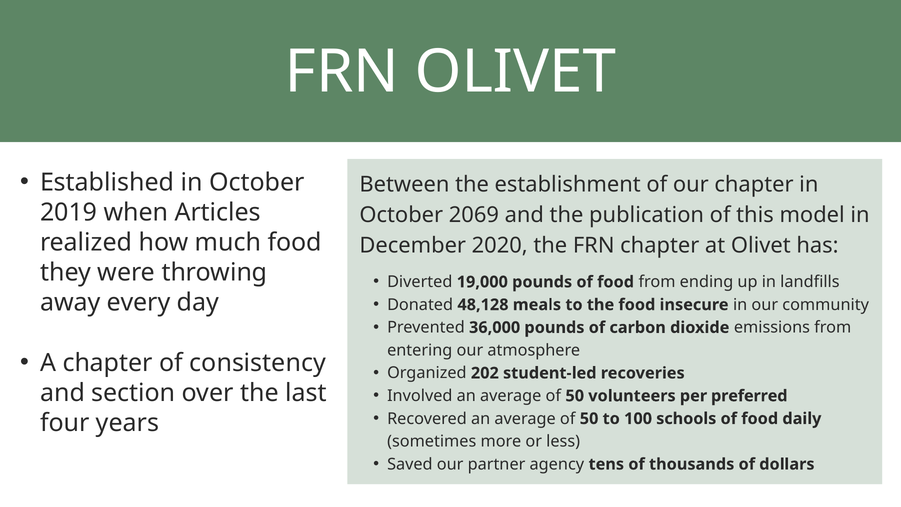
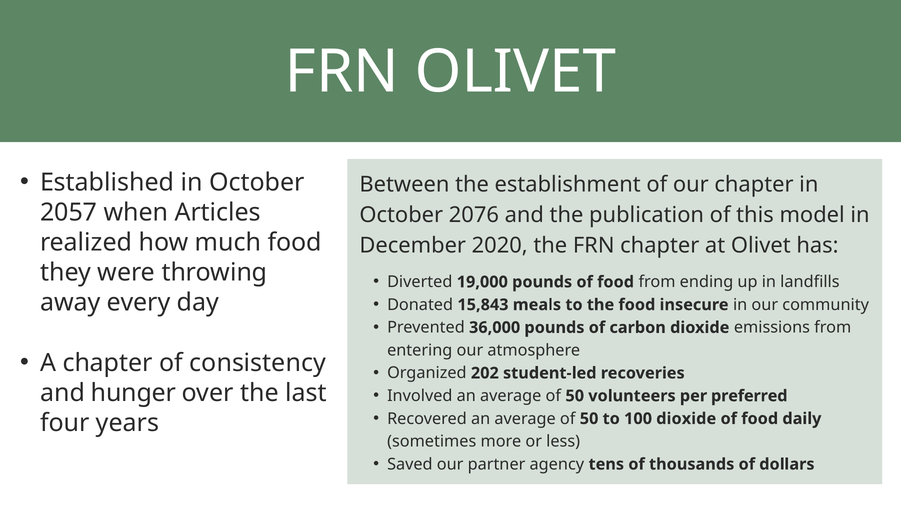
2019: 2019 -> 2057
2069: 2069 -> 2076
48,128: 48,128 -> 15,843
section: section -> hunger
100 schools: schools -> dioxide
